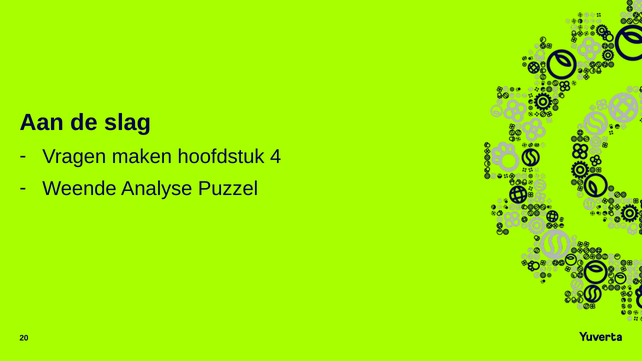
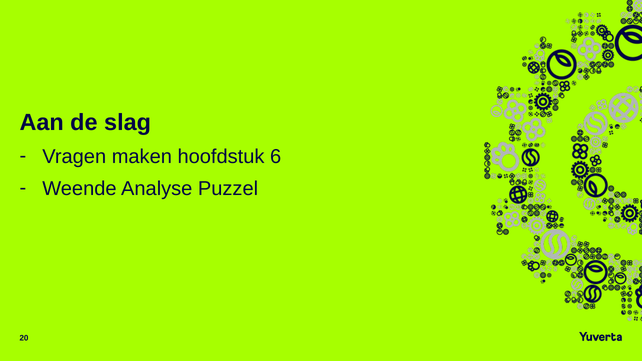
4: 4 -> 6
